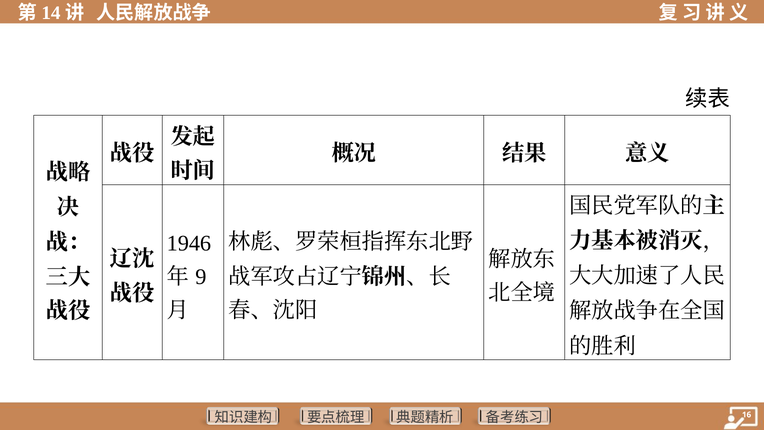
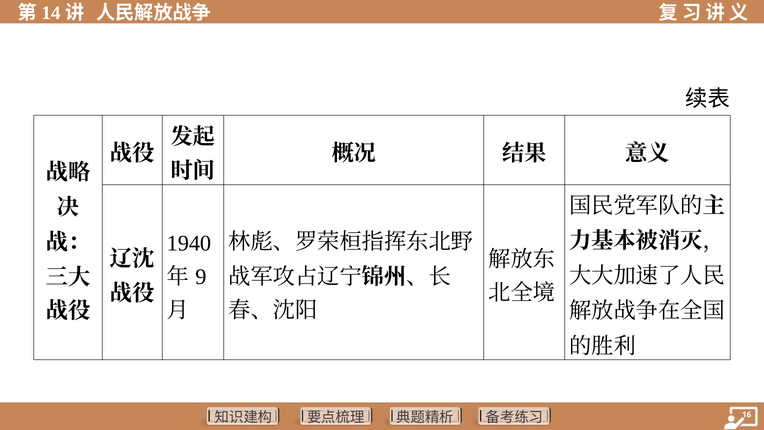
1946: 1946 -> 1940
